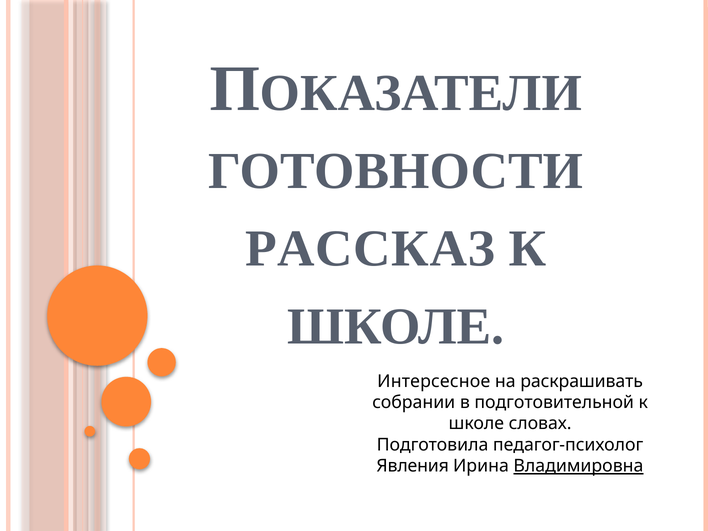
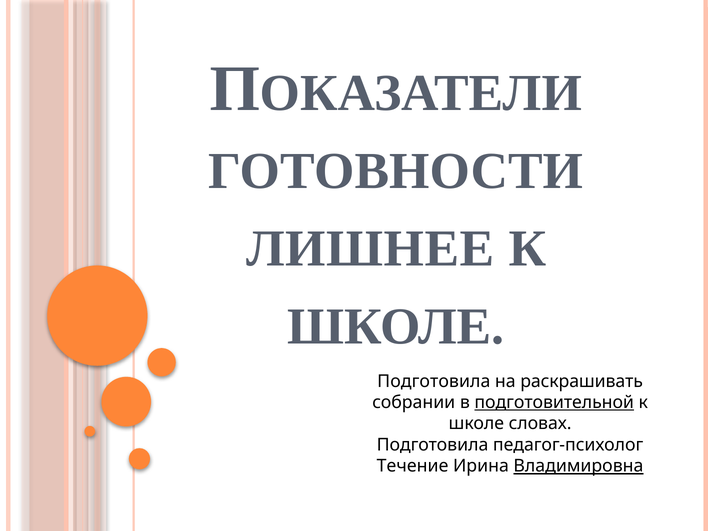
РАССКАЗ: РАССКАЗ -> ЛИШНЕЕ
Интерсесное at (434, 381): Интерсесное -> Подготовила
подготовительной underline: none -> present
Явления: Явления -> Течение
